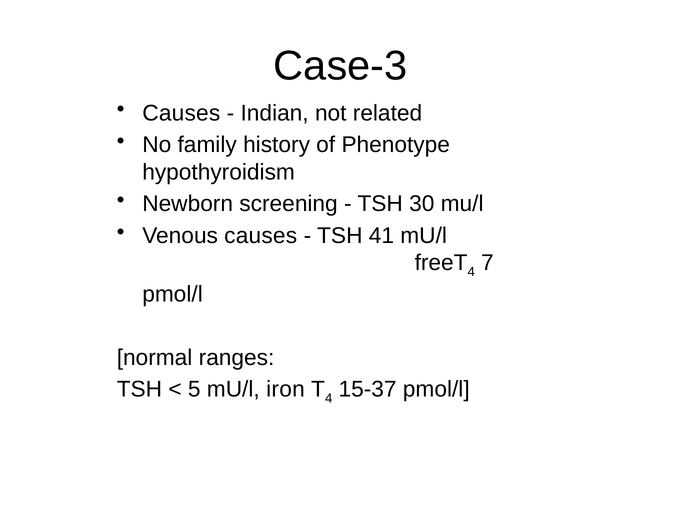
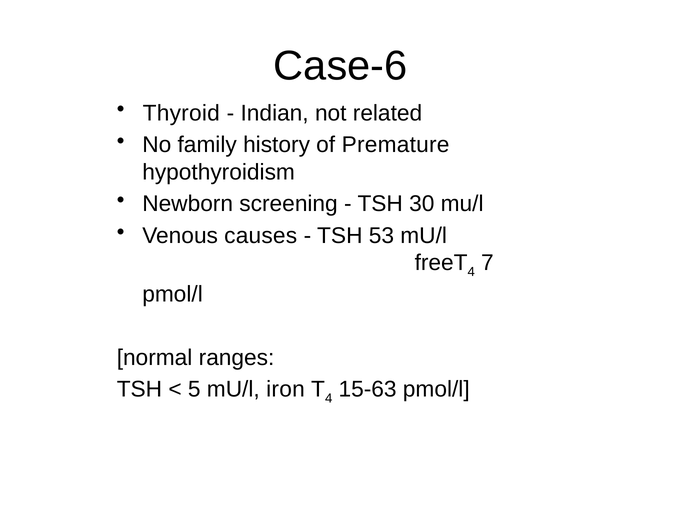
Case-3: Case-3 -> Case-6
Causes at (181, 113): Causes -> Thyroid
Phenotype: Phenotype -> Premature
41: 41 -> 53
15-37: 15-37 -> 15-63
